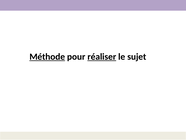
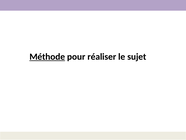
réaliser underline: present -> none
